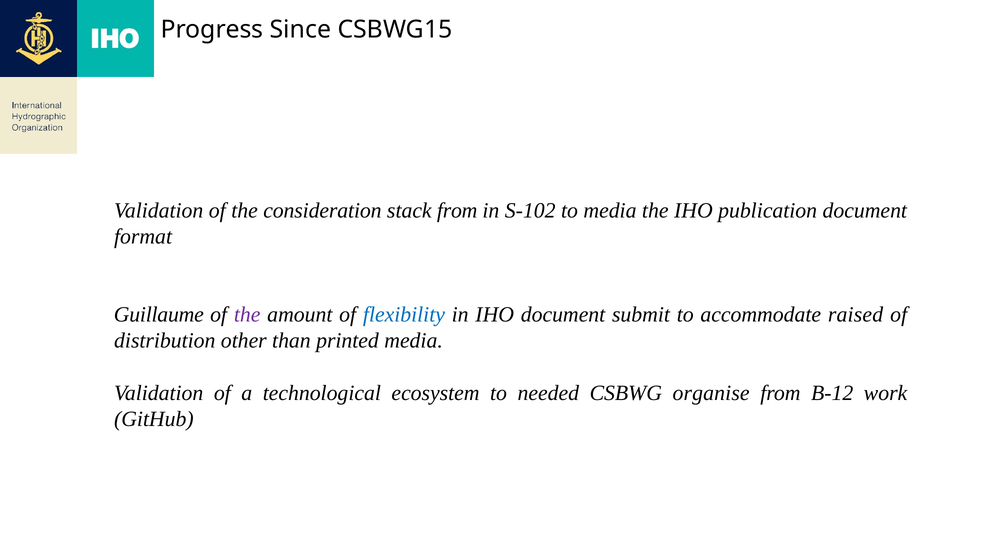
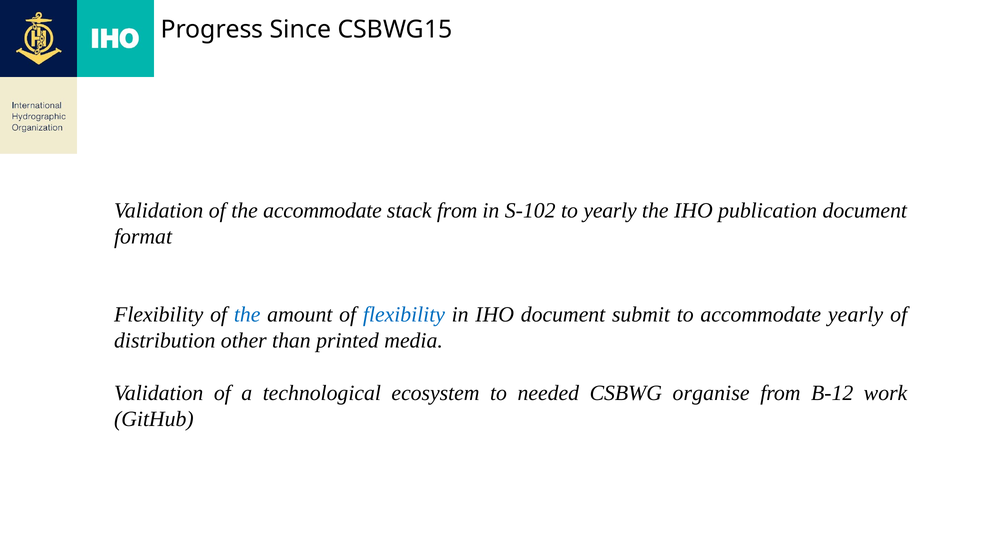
the consideration: consideration -> accommodate
to media: media -> yearly
Guillaume at (159, 315): Guillaume -> Flexibility
the at (247, 315) colour: purple -> blue
accommodate raised: raised -> yearly
